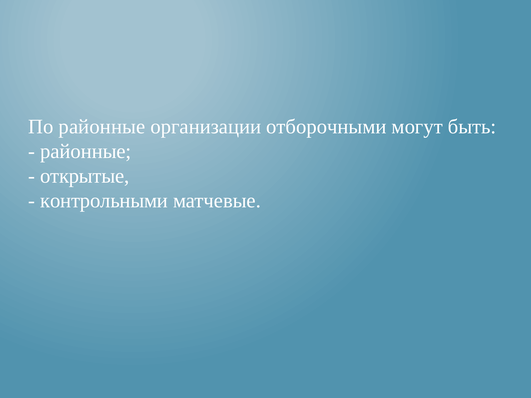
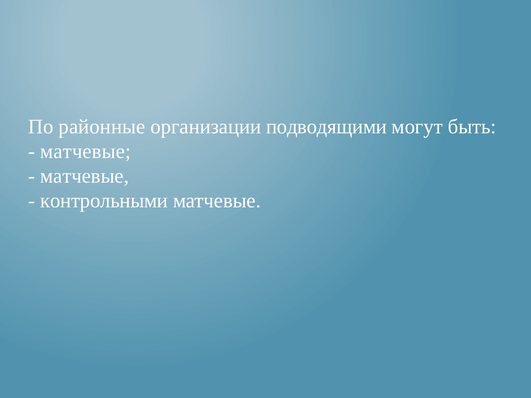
отборочными: отборочными -> подводящими
районные at (86, 151): районные -> матчевые
открытые at (85, 176): открытые -> матчевые
